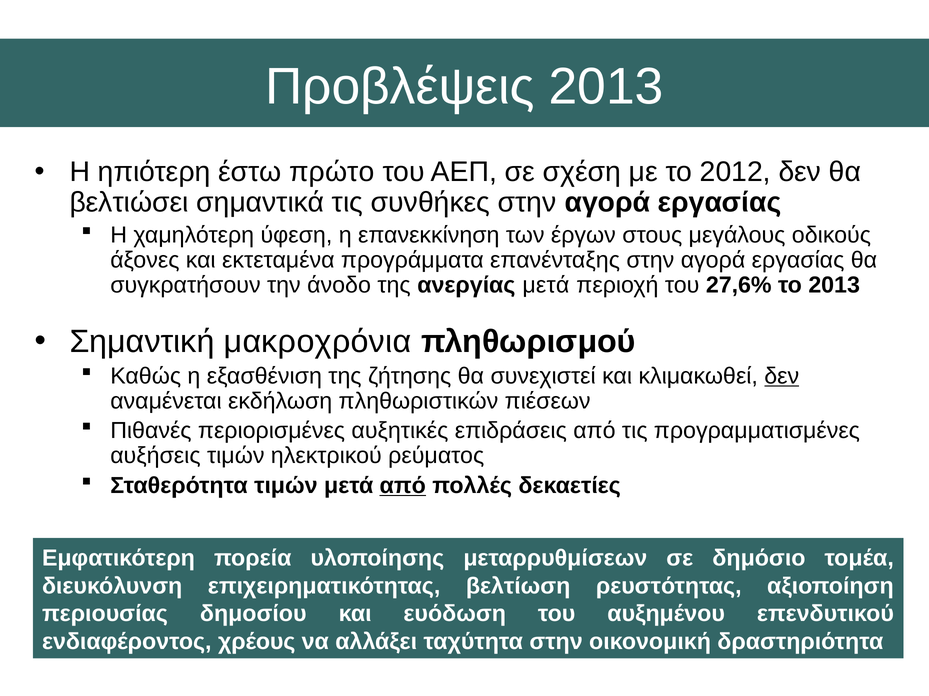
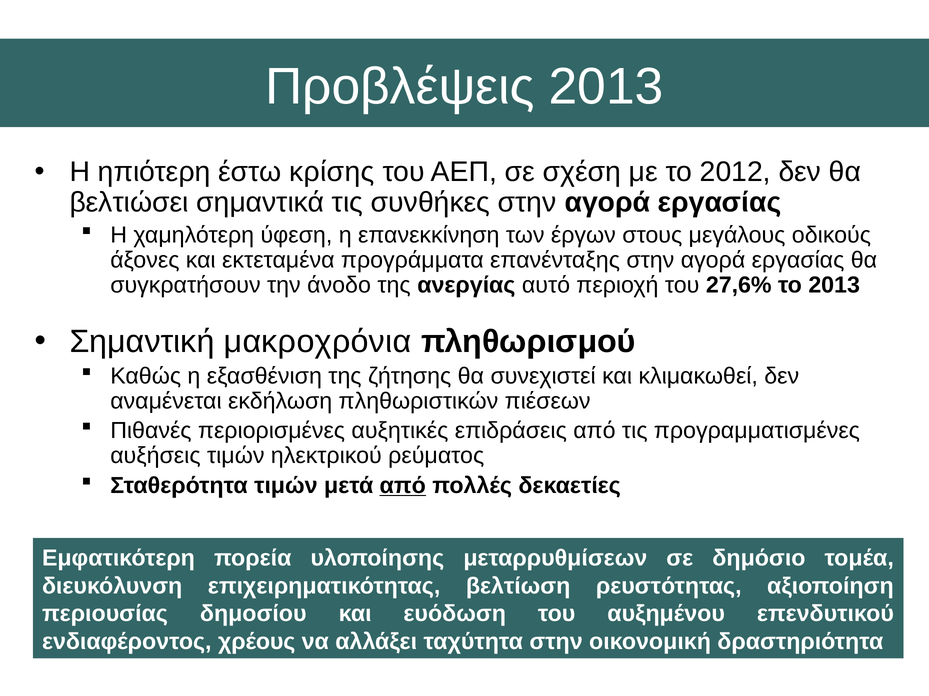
πρώτο: πρώτο -> κρίσης
ανεργίας μετά: μετά -> αυτό
δεν at (782, 376) underline: present -> none
